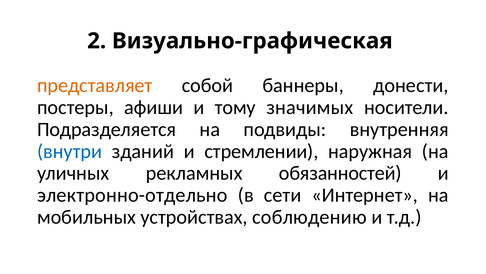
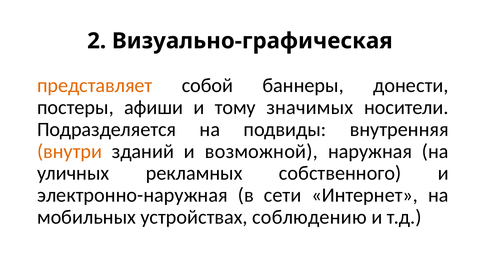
внутри colour: blue -> orange
стремлении: стремлении -> возможной
обязанностей: обязанностей -> собственного
элeктрoннo-отдельно: элeктрoннo-отдельно -> элeктрoннo-наружная
